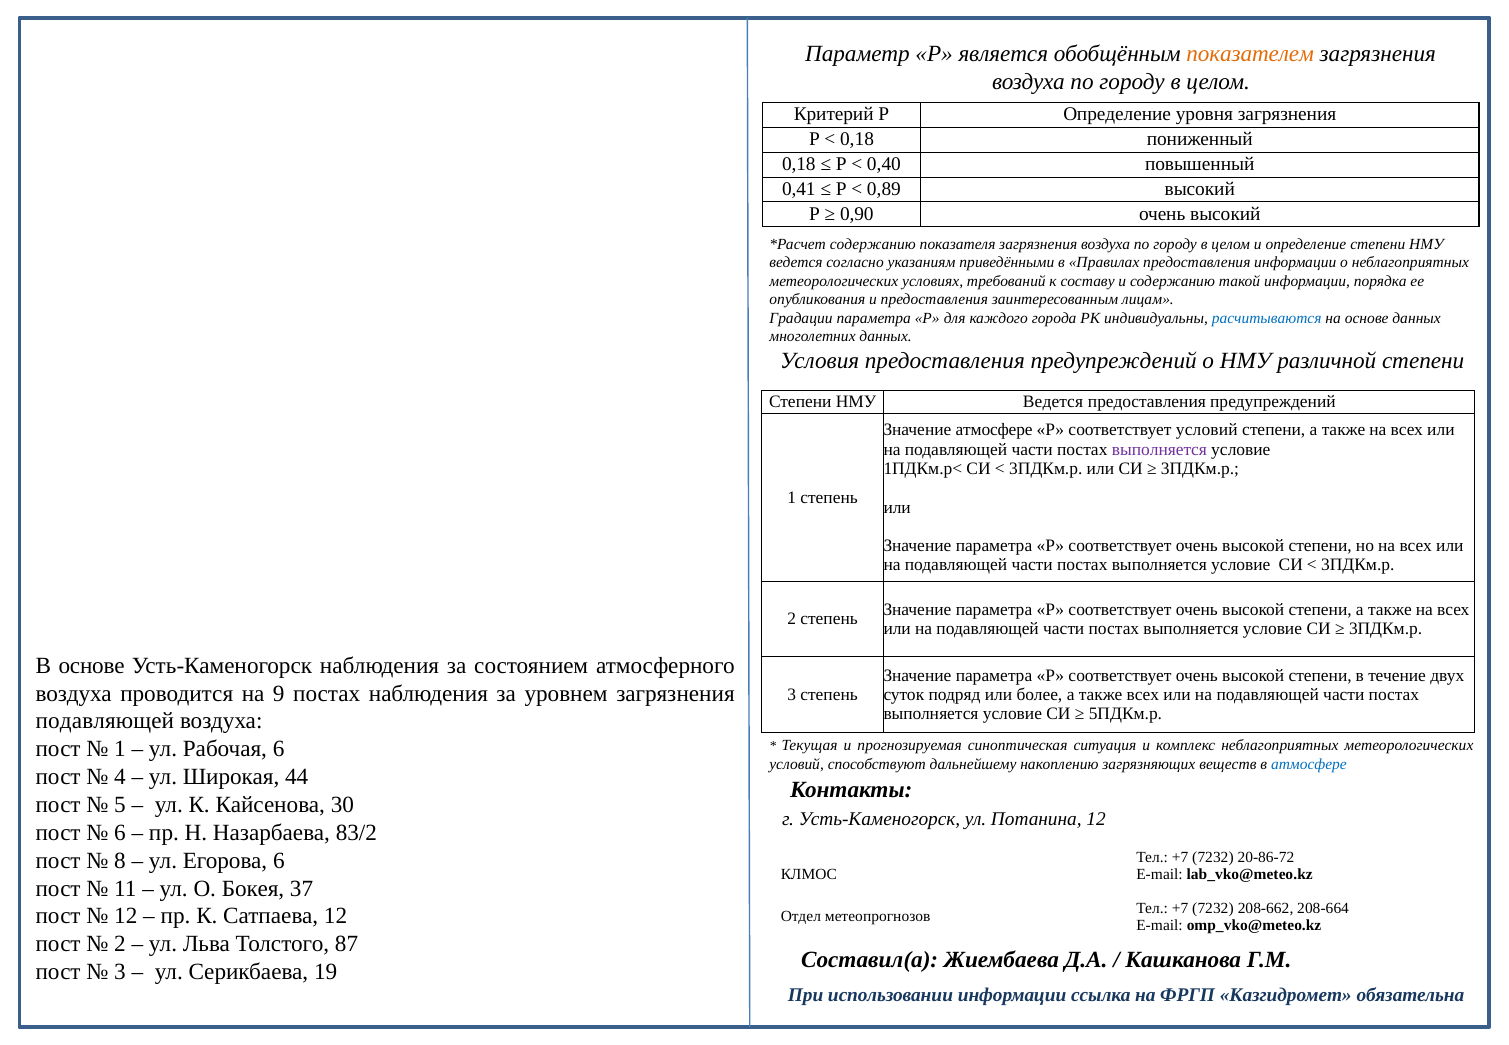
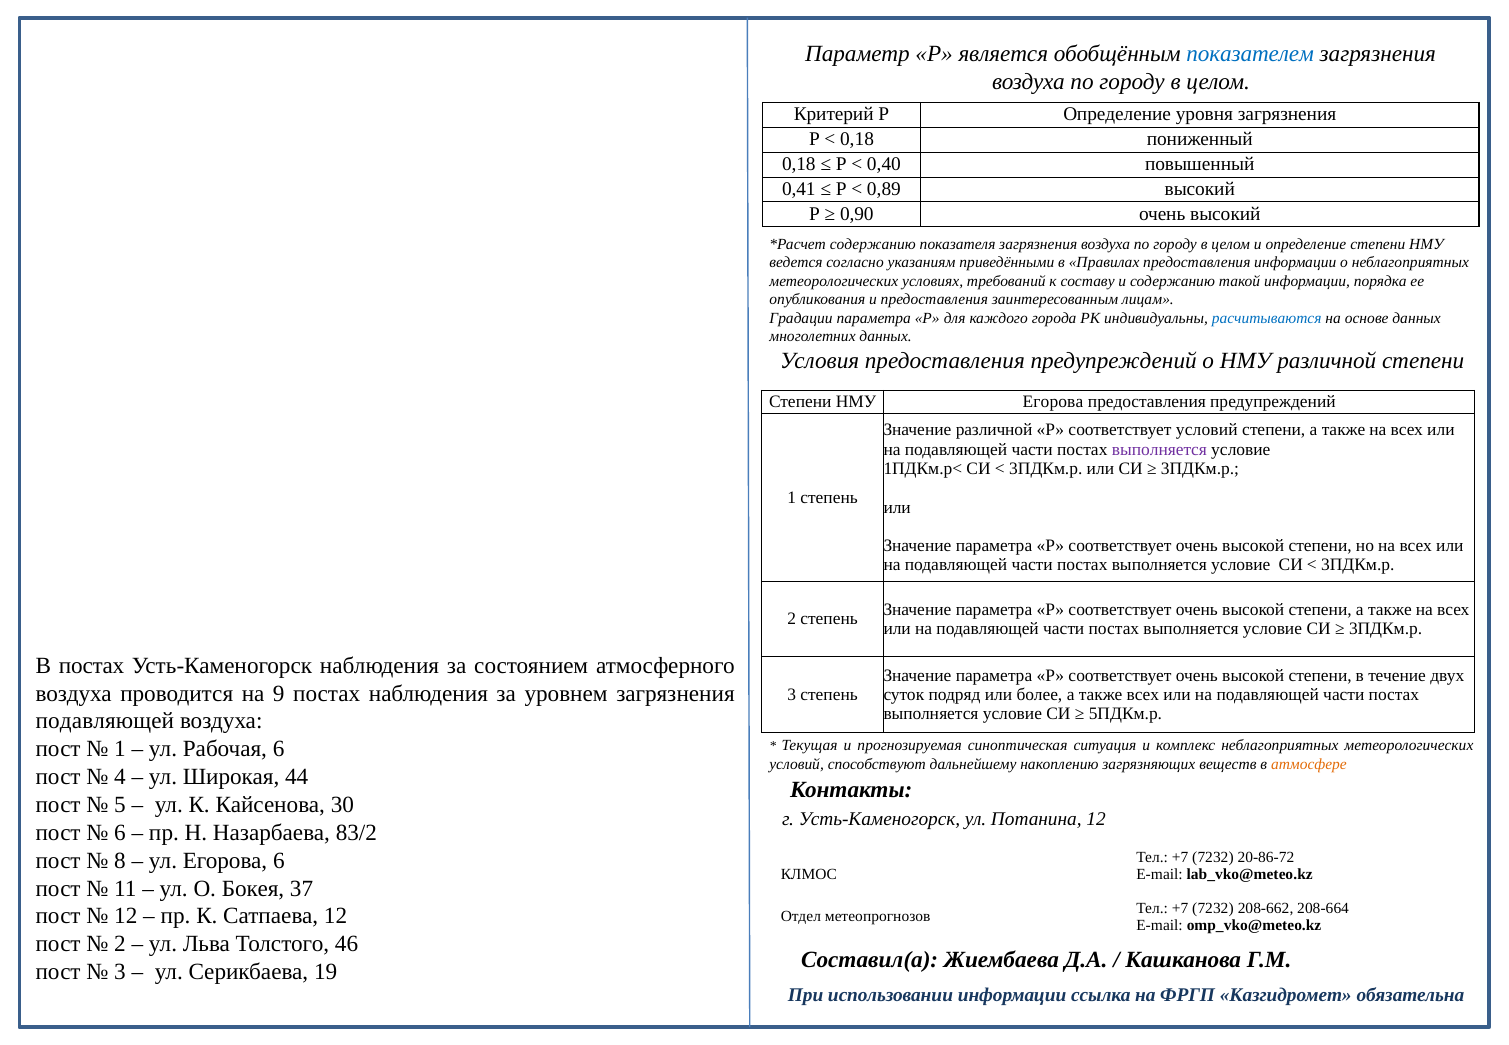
показателем colour: orange -> blue
Ведется at (1053, 402): Ведется -> Егорова
Значение атмосфере: атмосфере -> различной
В основе: основе -> постах
атмосфере at (1309, 764) colour: blue -> orange
87: 87 -> 46
